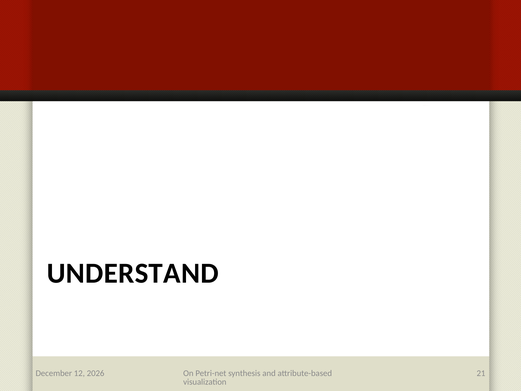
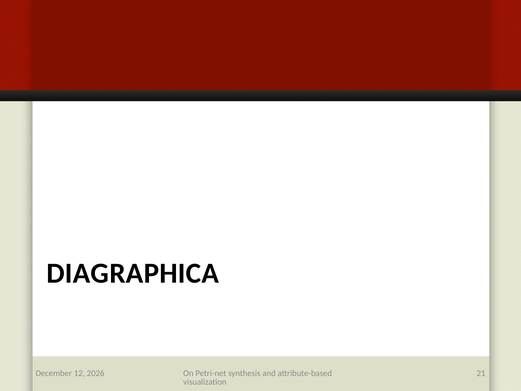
UNDERSTAND: UNDERSTAND -> DIAGRAPHICA
